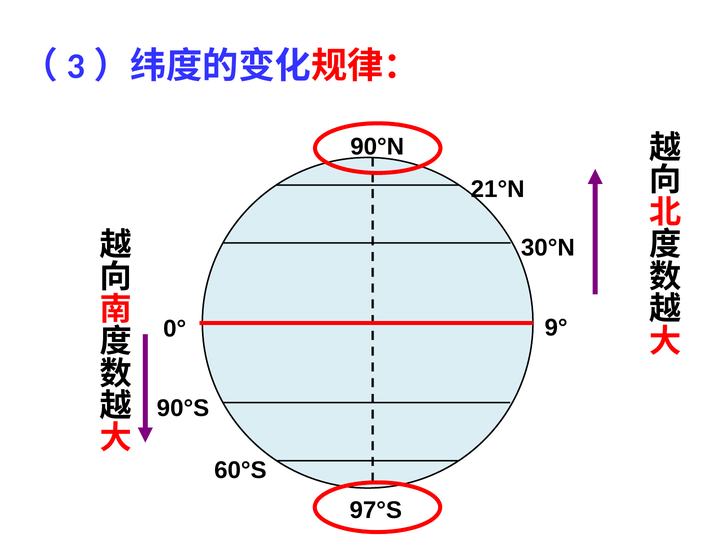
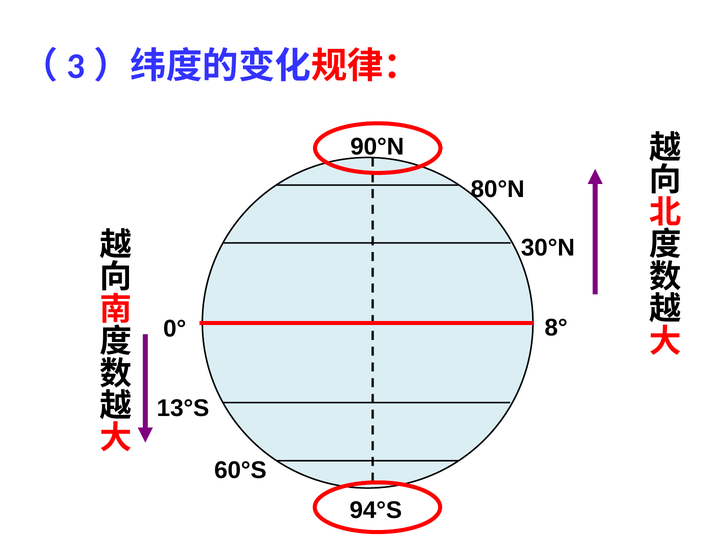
21°N: 21°N -> 80°N
9°: 9° -> 8°
90°S: 90°S -> 13°S
97°S: 97°S -> 94°S
